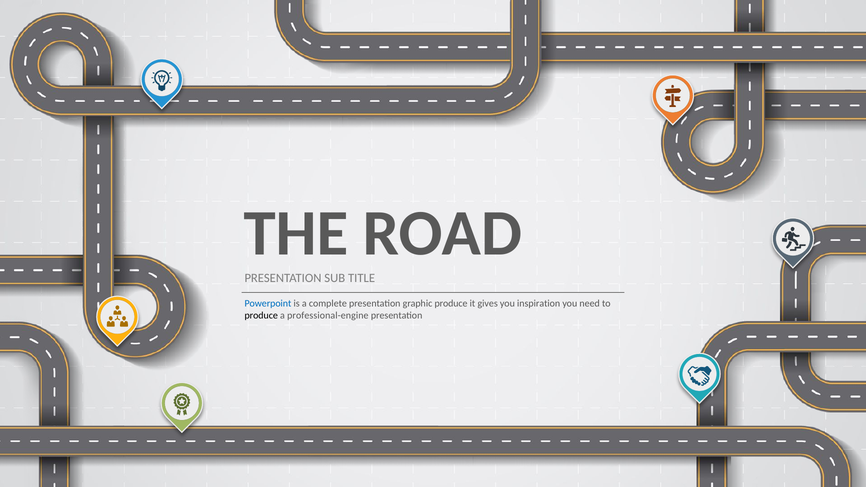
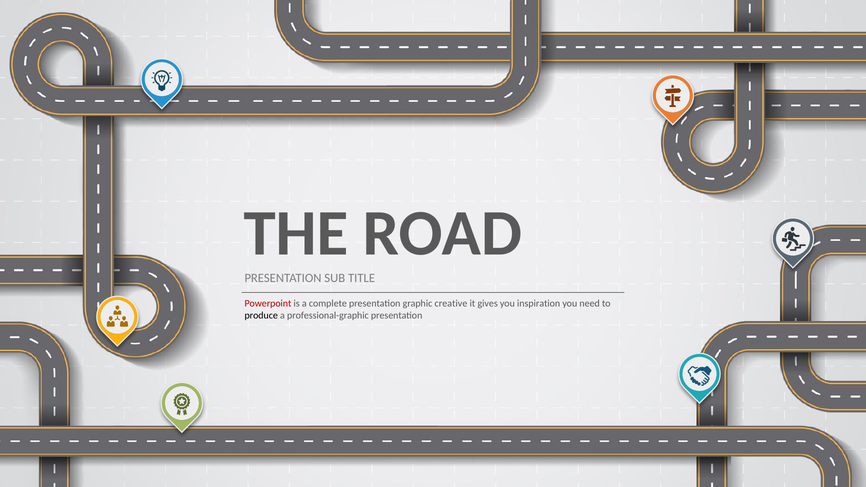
Powerpoint colour: blue -> red
graphic produce: produce -> creative
professional-engine: professional-engine -> professional-graphic
